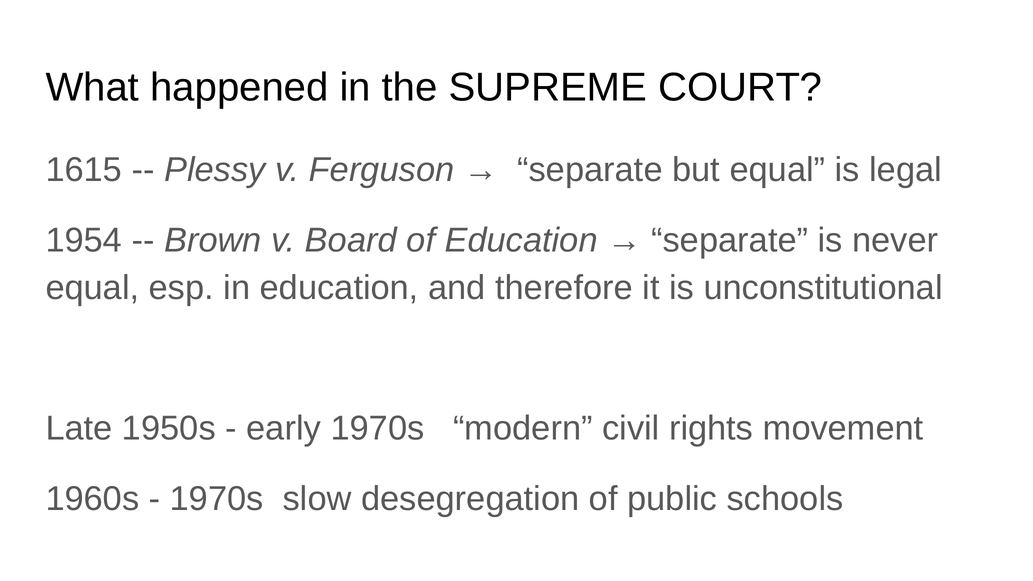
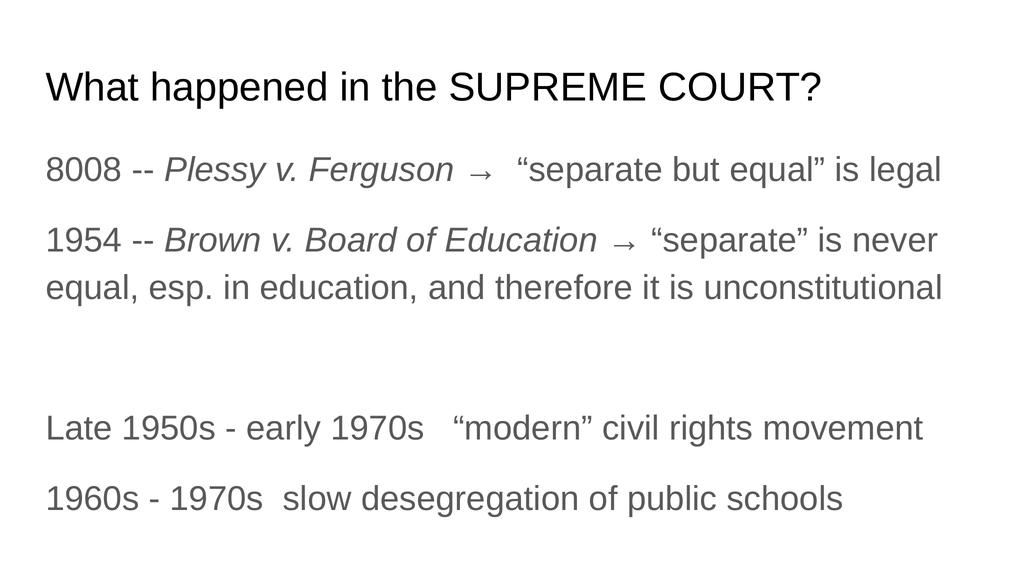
1615: 1615 -> 8008
